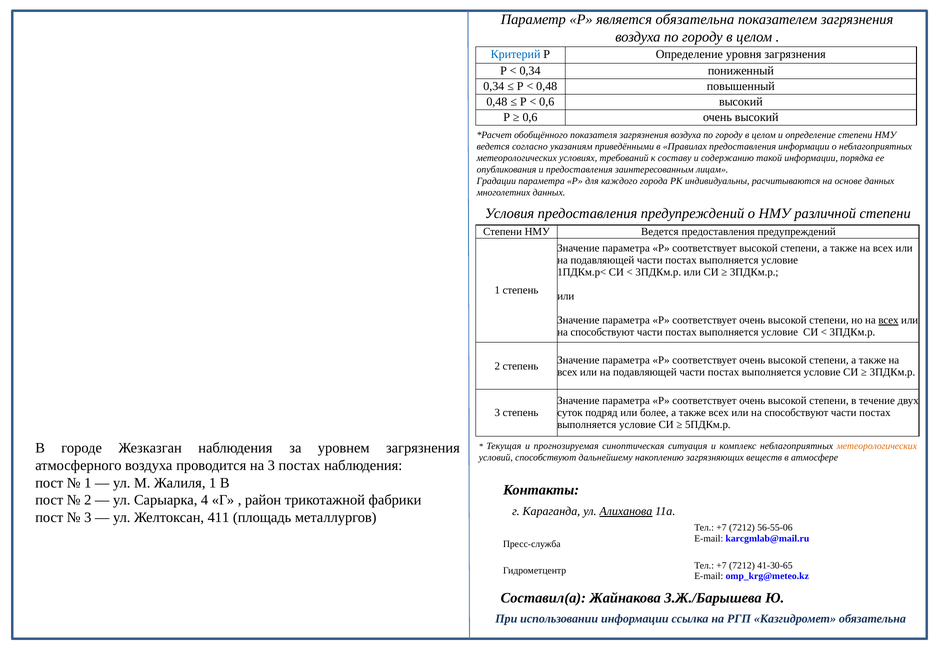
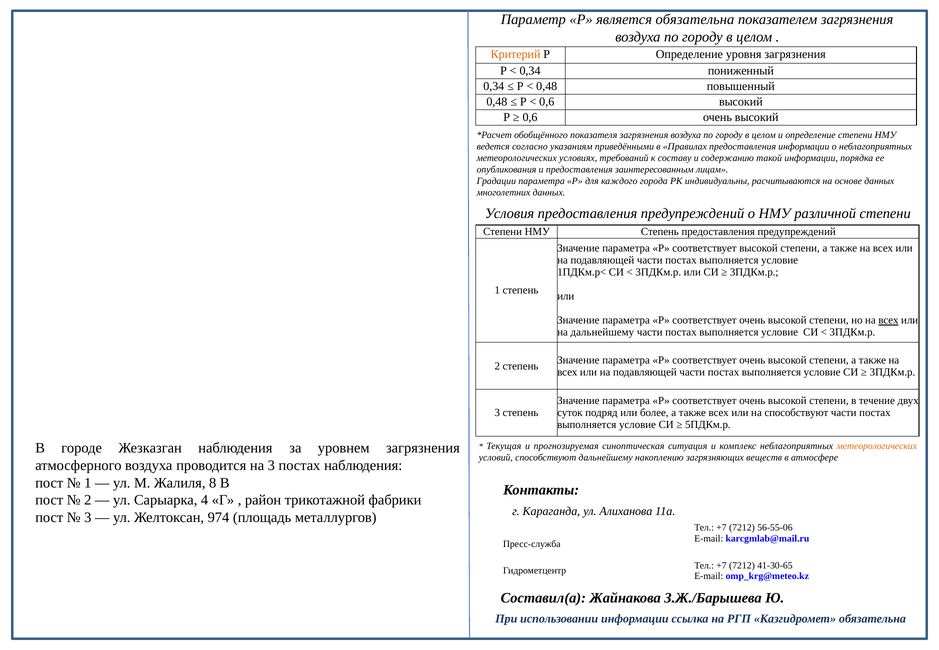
Критерий colour: blue -> orange
Ведется at (660, 232): Ведется -> Степень
способствуют at (602, 332): способствуют -> дальнейшему
Жалиля 1: 1 -> 8
Алиханова underline: present -> none
411: 411 -> 974
